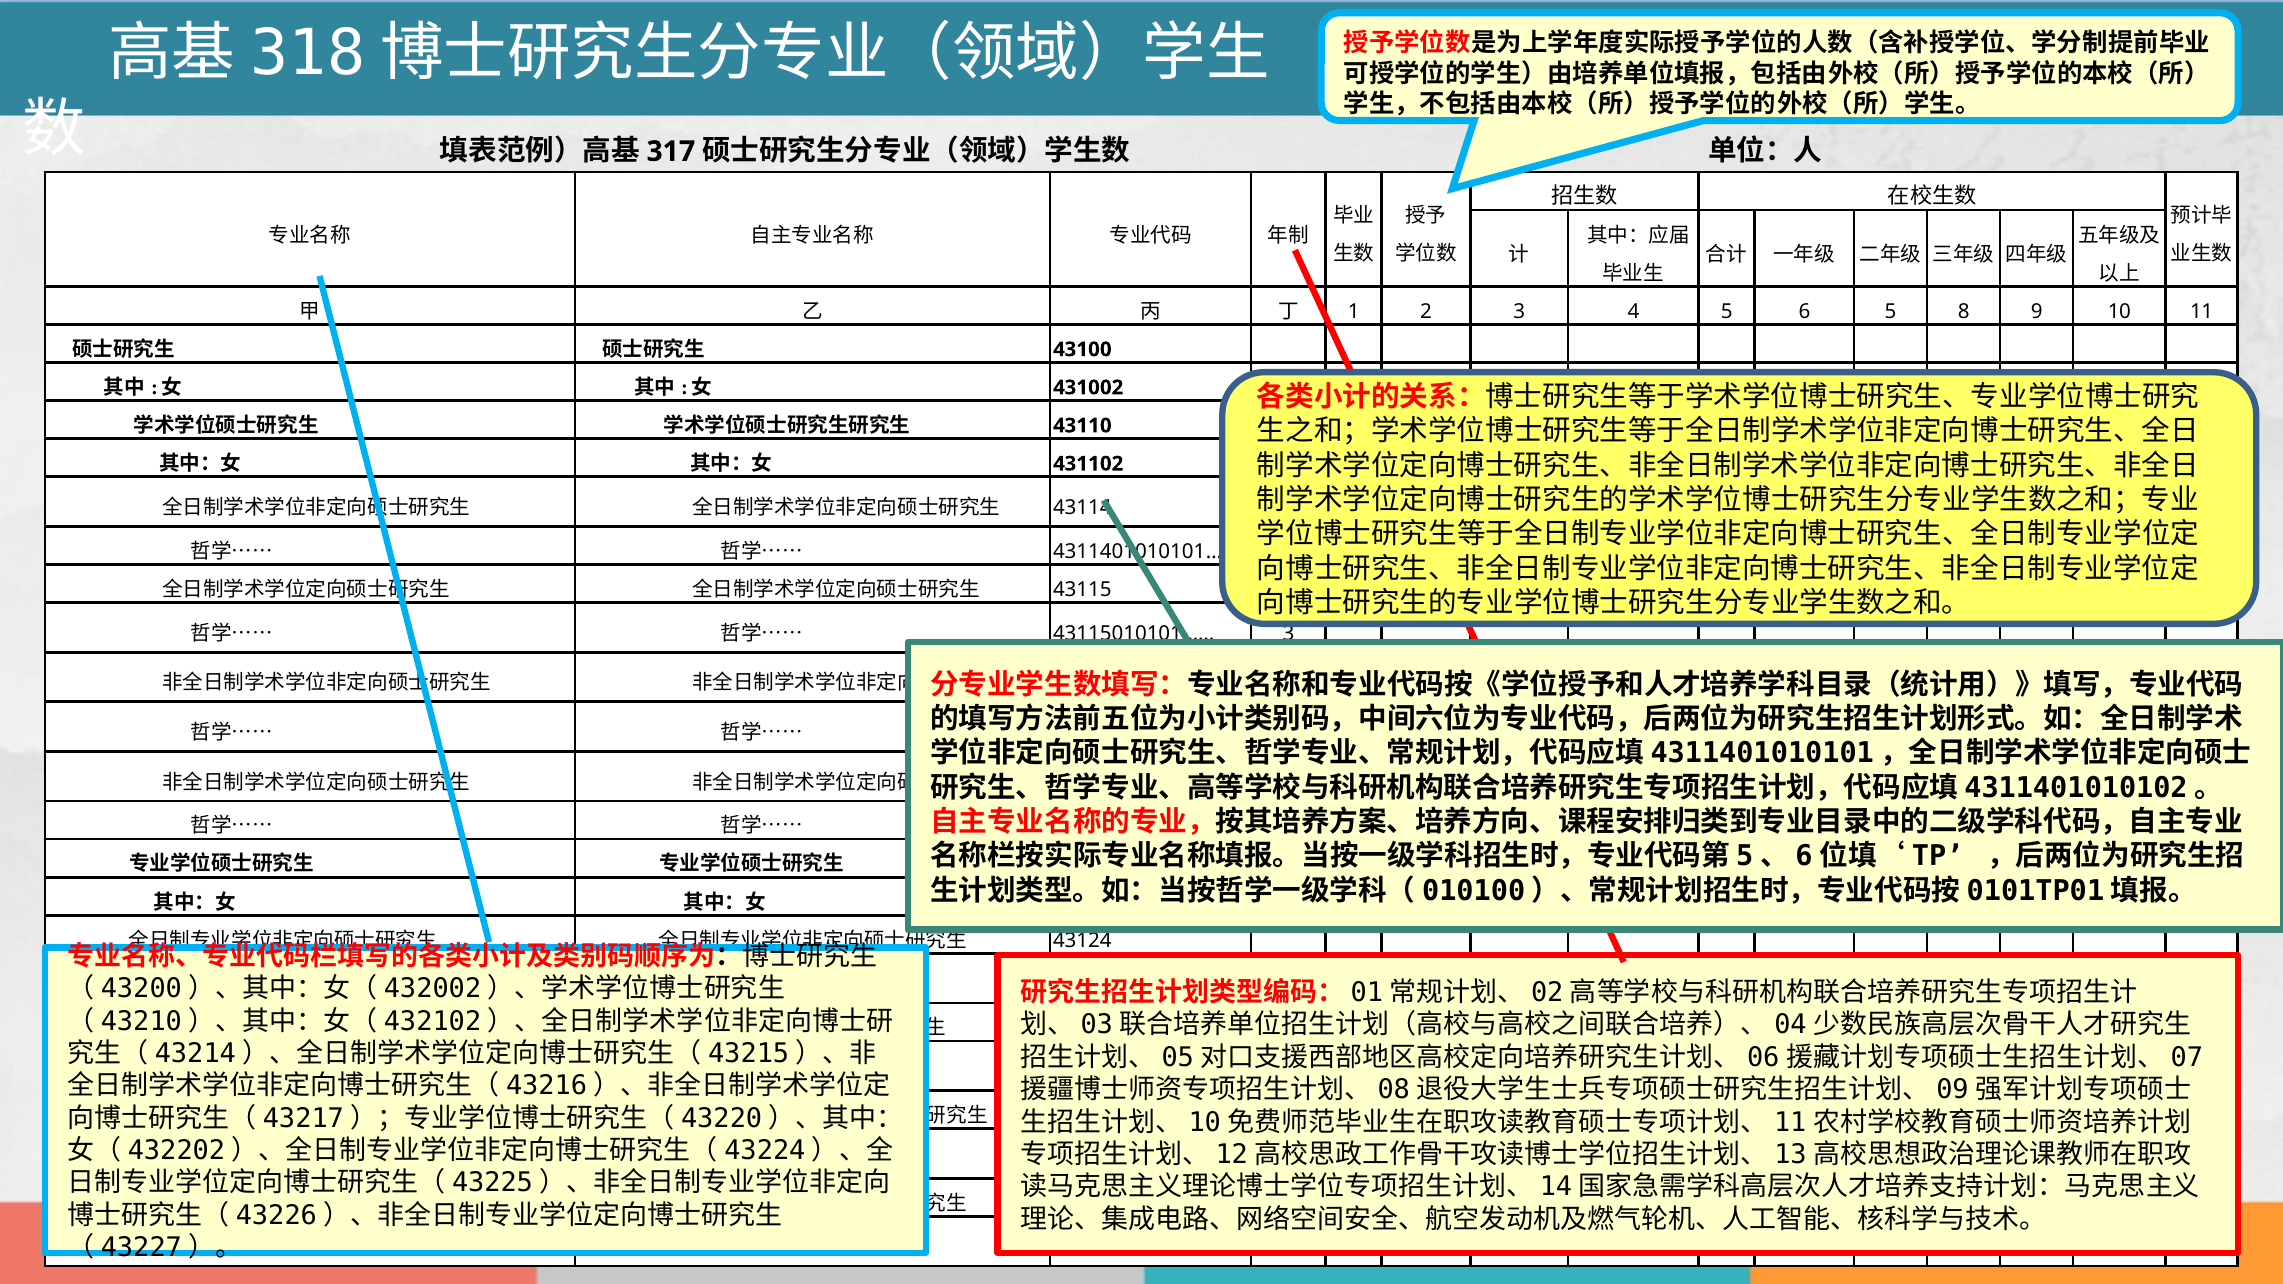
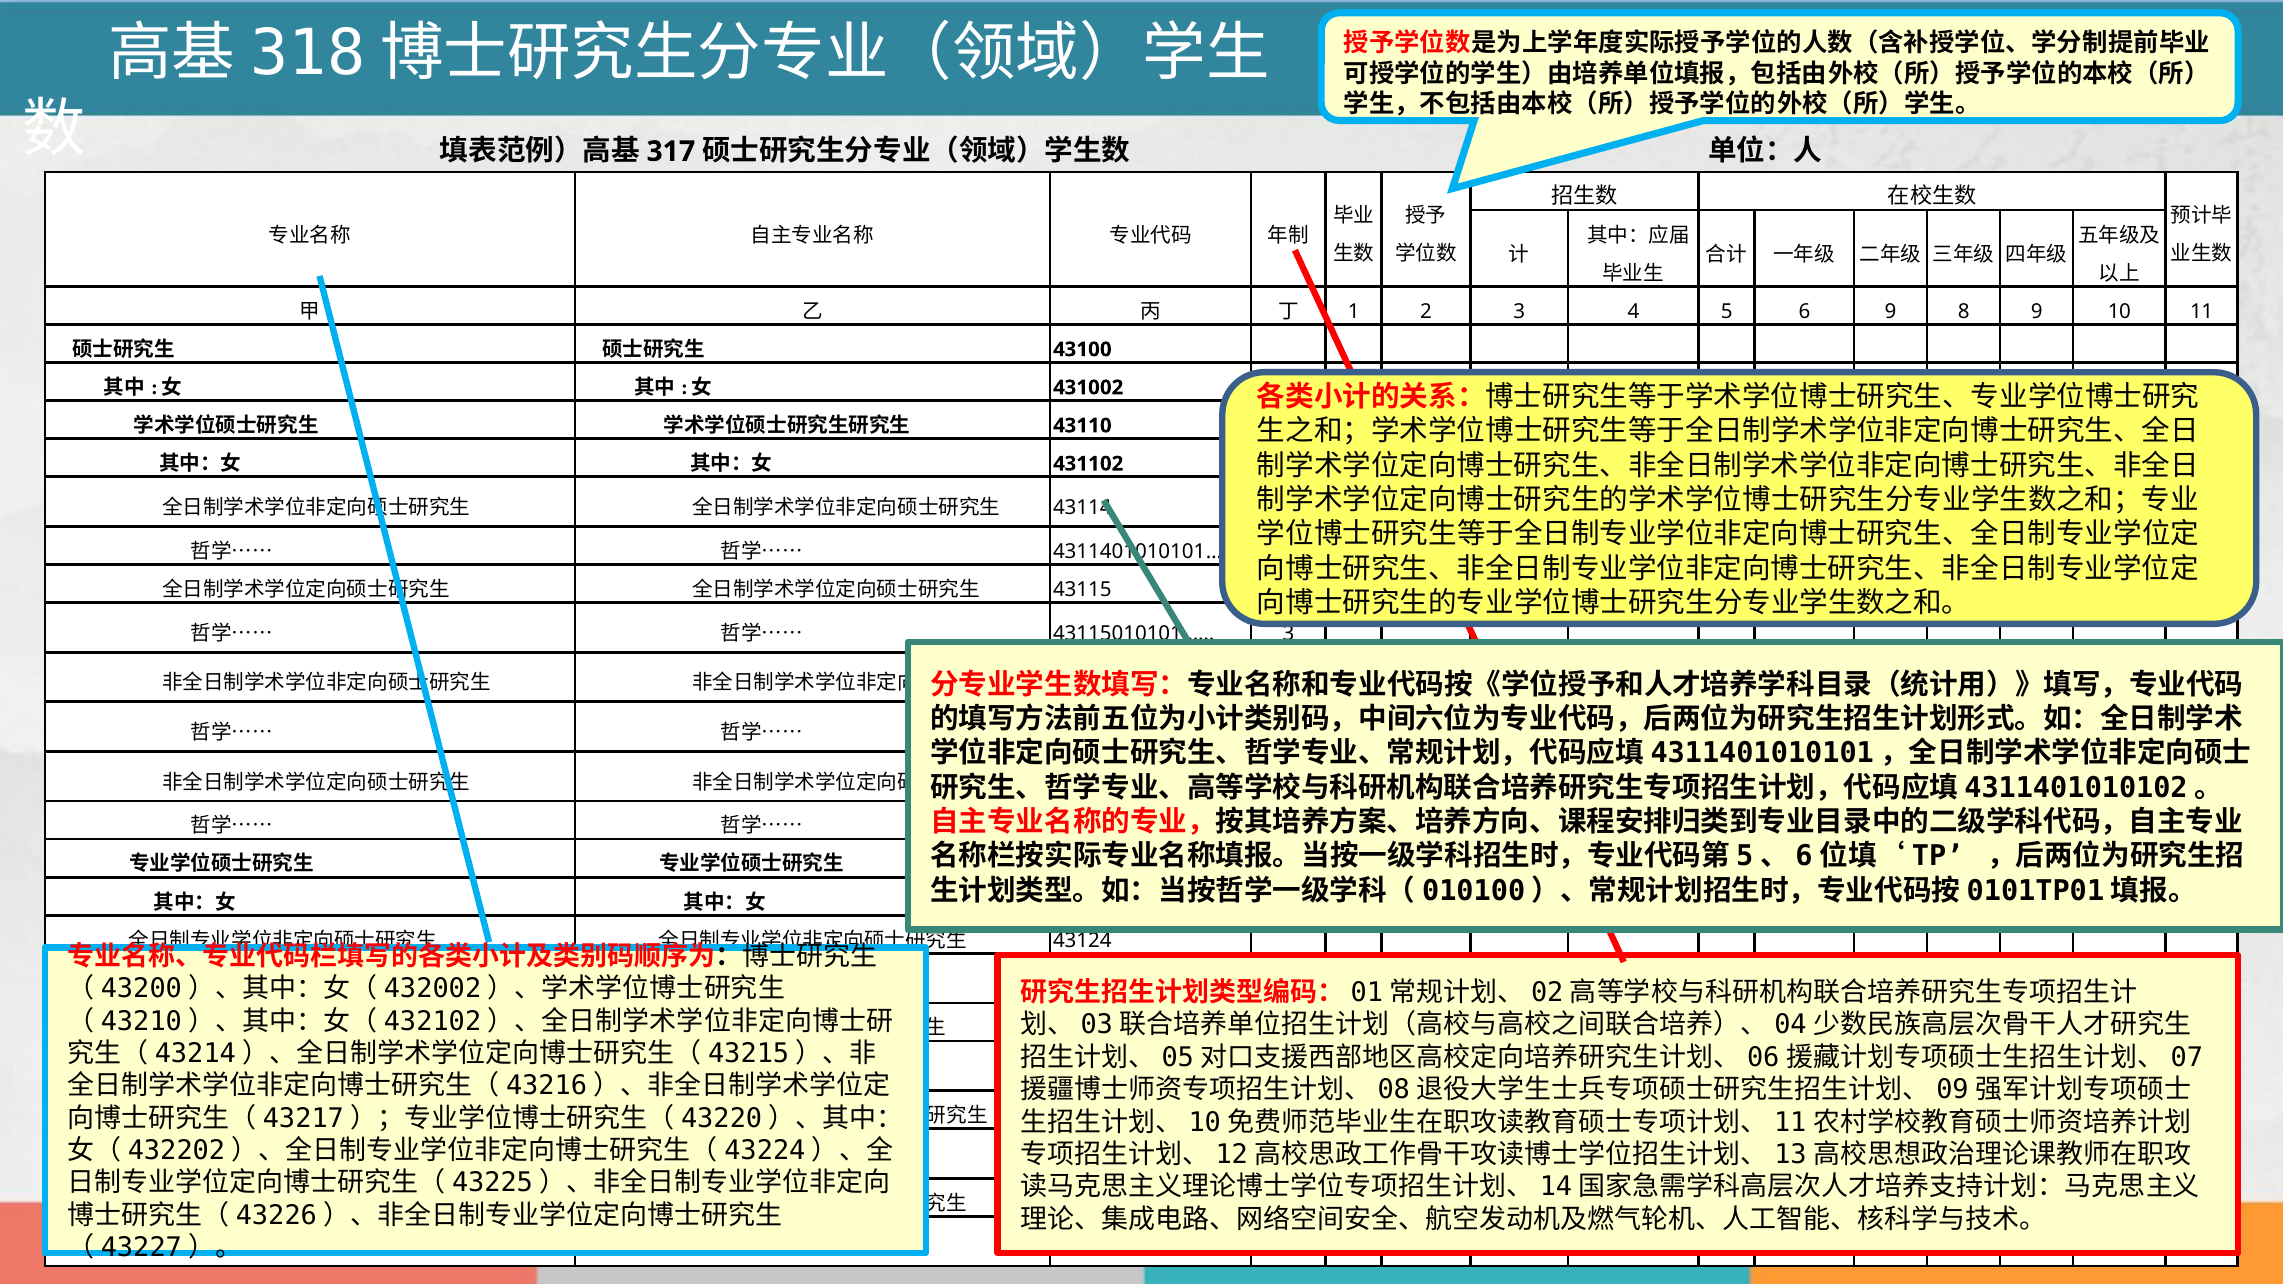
6 5: 5 -> 9
